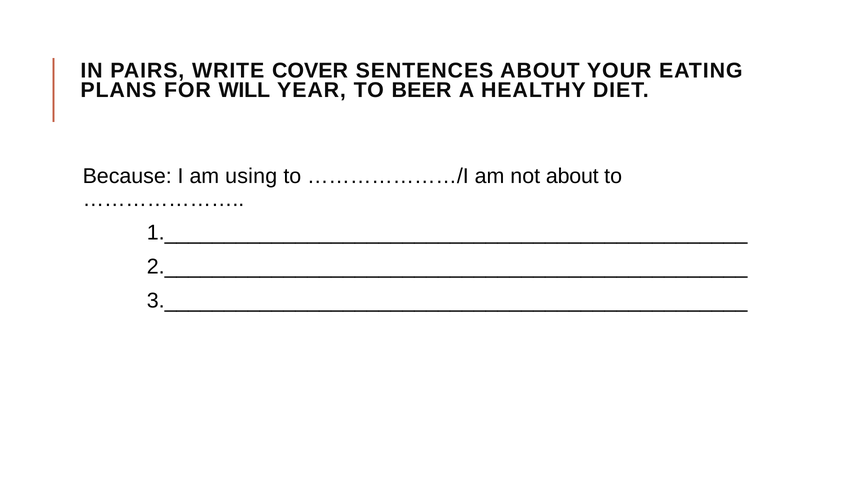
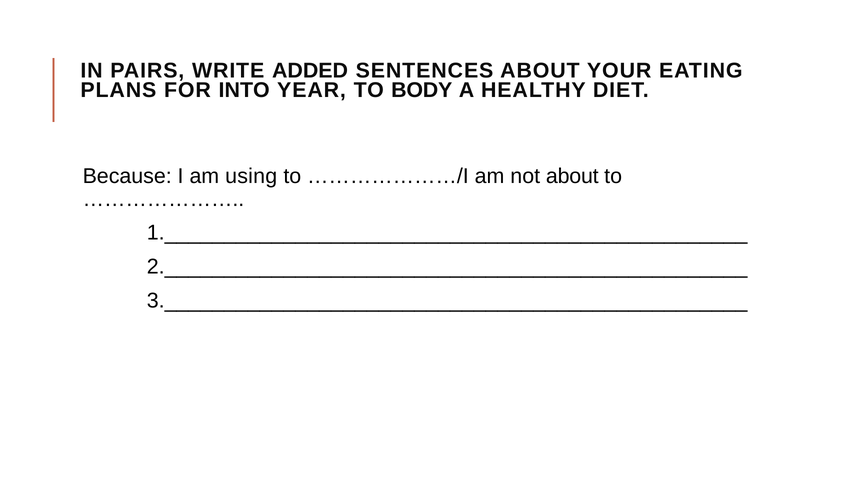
COVER: COVER -> ADDED
WILL: WILL -> INTO
BEER: BEER -> BODY
